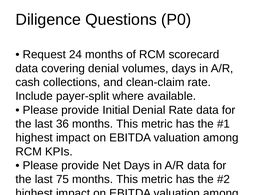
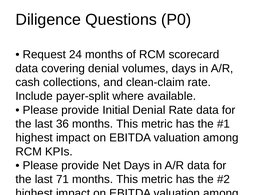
75: 75 -> 71
